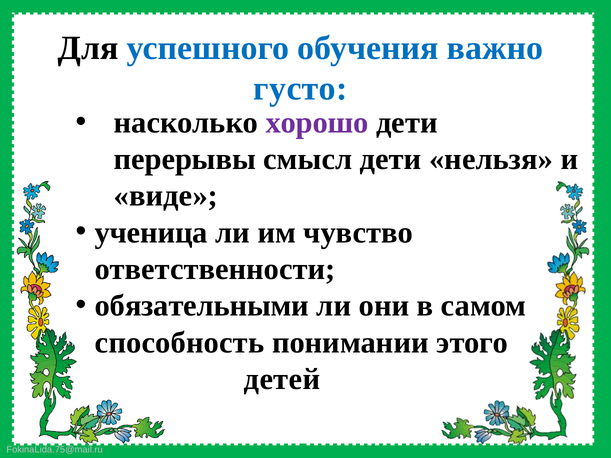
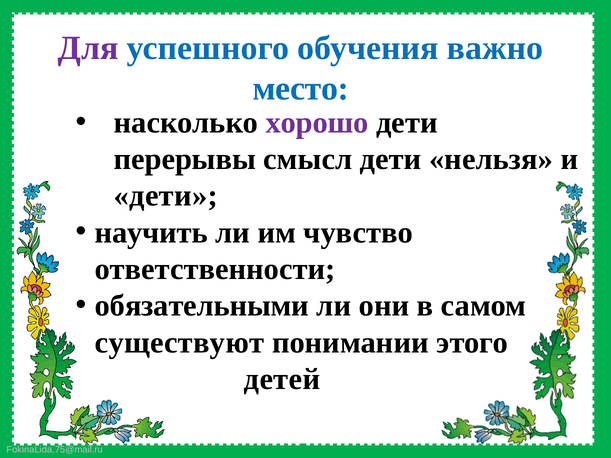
Для colour: black -> purple
густо: густо -> место
виде at (166, 196): виде -> дети
ученица: ученица -> научить
способность: способность -> существуют
